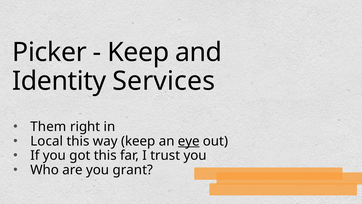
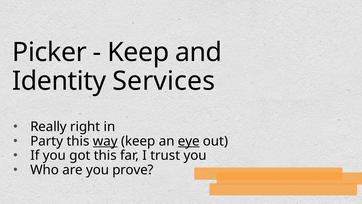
Them: Them -> Really
Local: Local -> Party
way underline: none -> present
grant: grant -> prove
